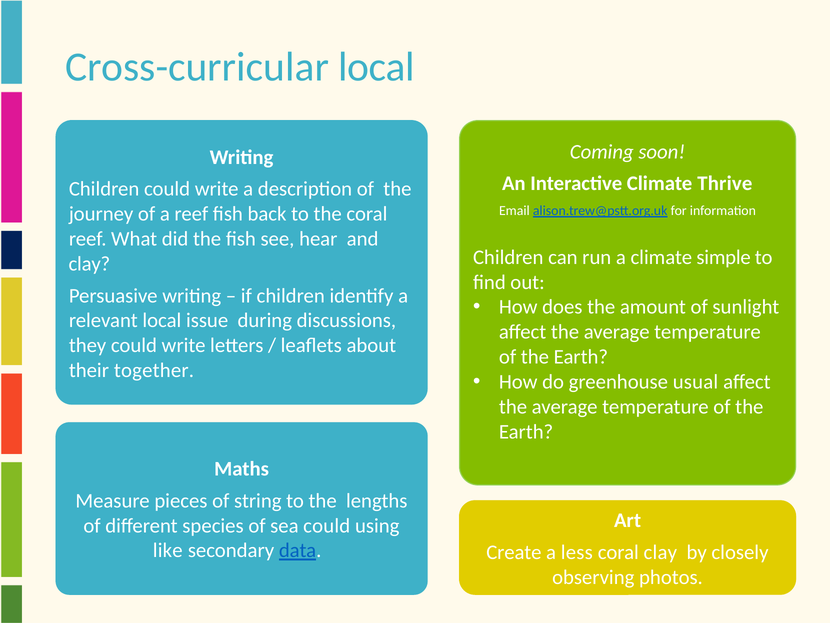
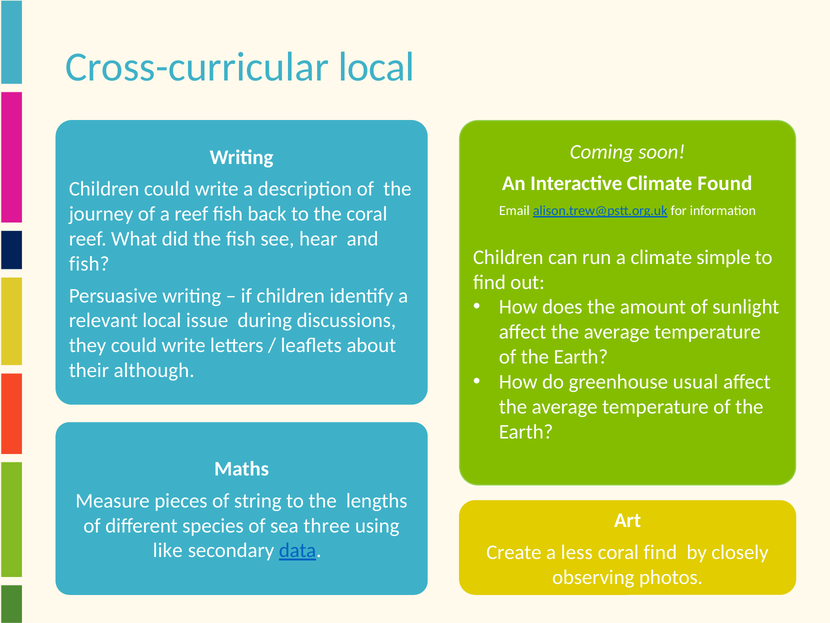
Thrive: Thrive -> Found
clay at (89, 264): clay -> fish
together: together -> although
sea could: could -> three
coral clay: clay -> find
